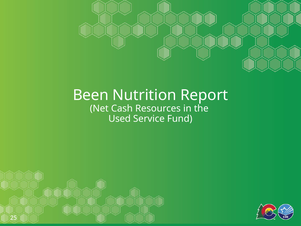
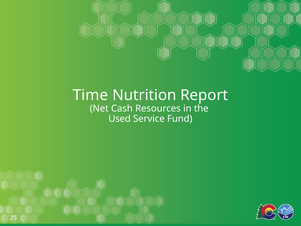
Been: Been -> Time
